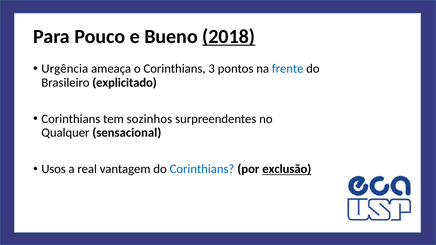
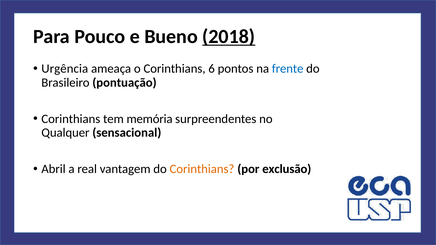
3: 3 -> 6
explicitado: explicitado -> pontuação
sozinhos: sozinhos -> memória
Usos: Usos -> Abril
Corinthians at (202, 169) colour: blue -> orange
exclusão underline: present -> none
